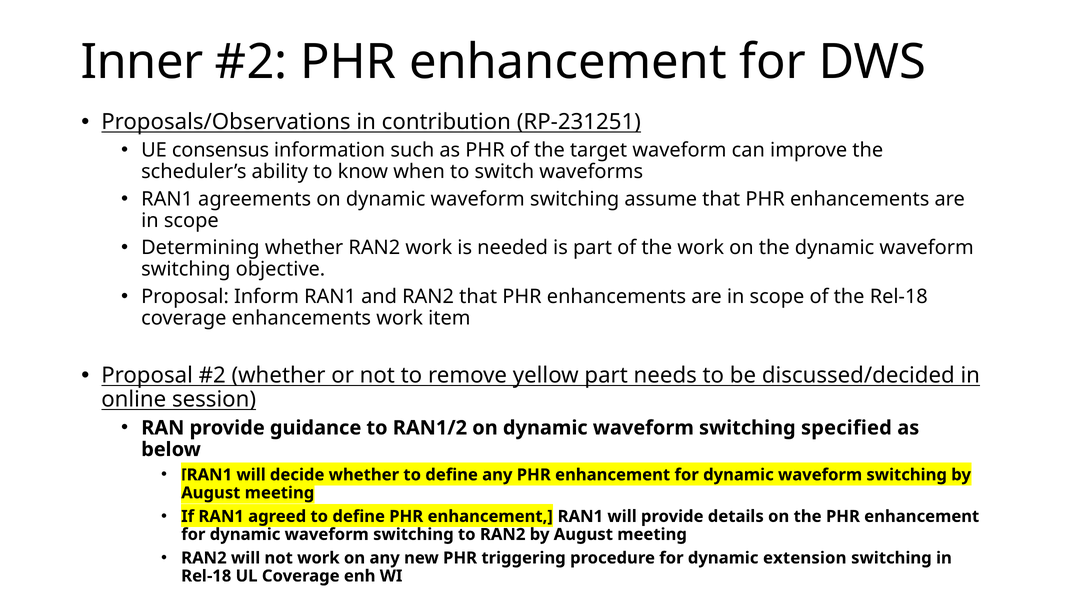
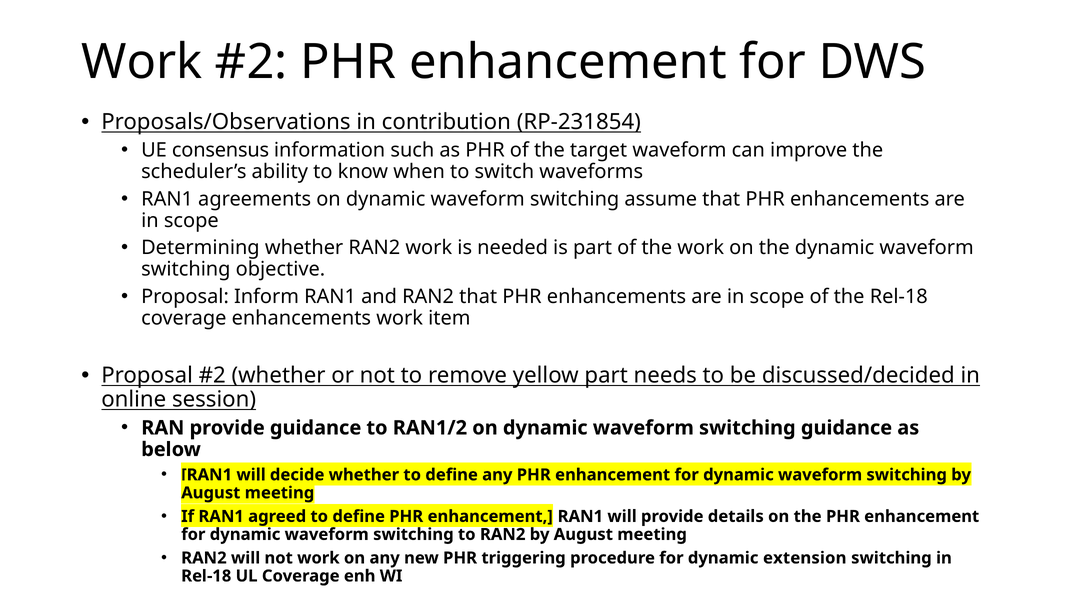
Inner at (142, 62): Inner -> Work
RP-231251: RP-231251 -> RP-231854
switching specified: specified -> guidance
